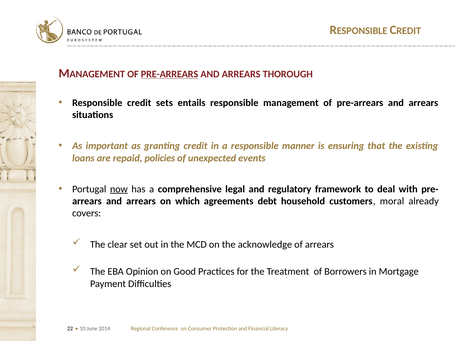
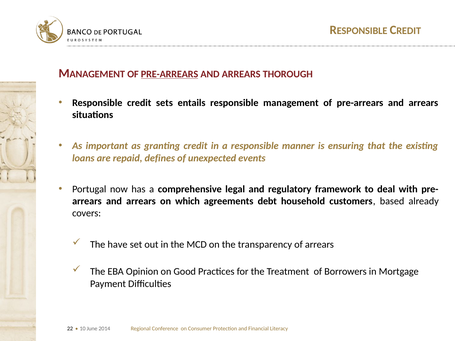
policies: policies -> defines
now underline: present -> none
moral: moral -> based
clear: clear -> have
acknowledge: acknowledge -> transparency
